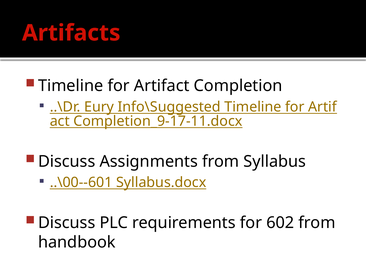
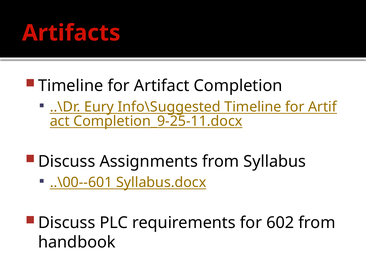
Completion_9-17-11.docx: Completion_9-17-11.docx -> Completion_9-25-11.docx
